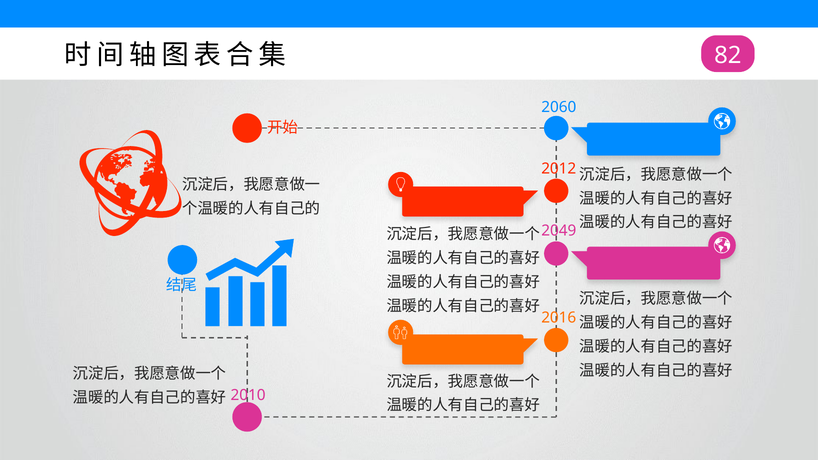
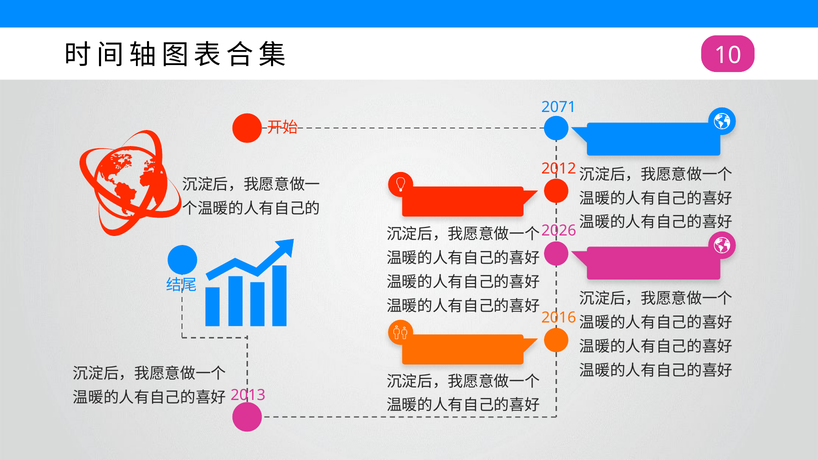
82: 82 -> 10
2060: 2060 -> 2071
2049: 2049 -> 2026
2010: 2010 -> 2013
